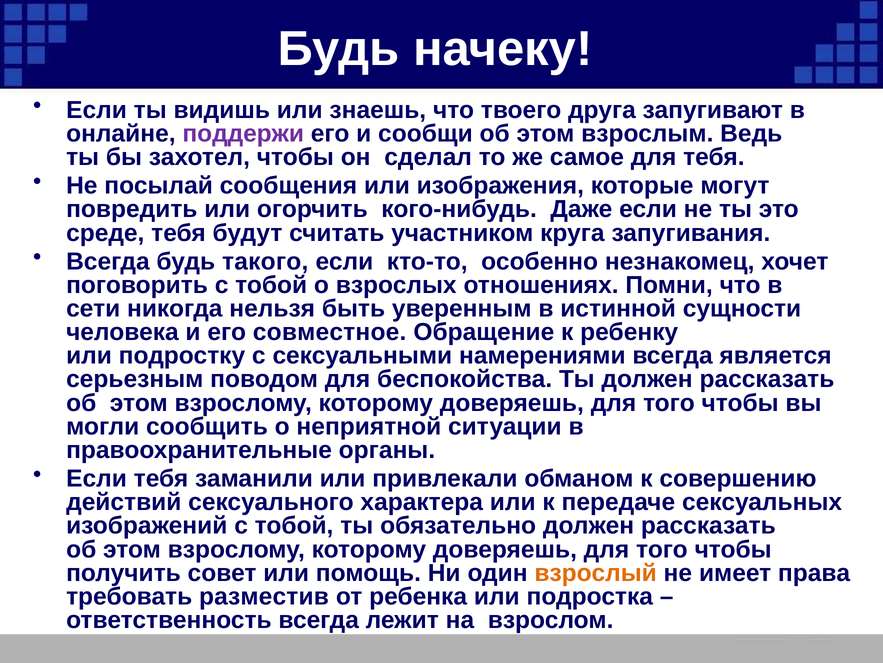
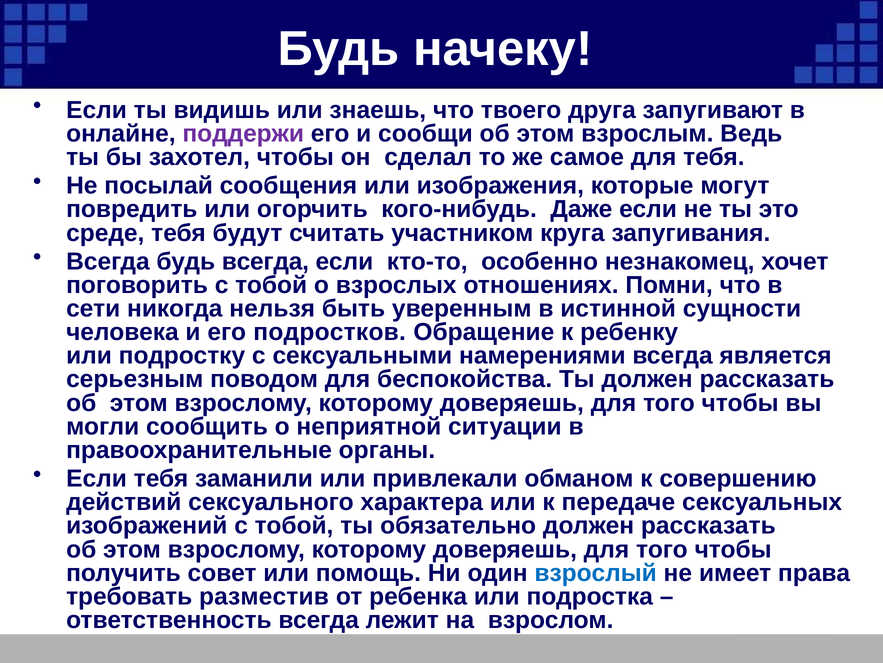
будь такого: такого -> всегда
совместное: совместное -> подростков
взрослый colour: orange -> blue
